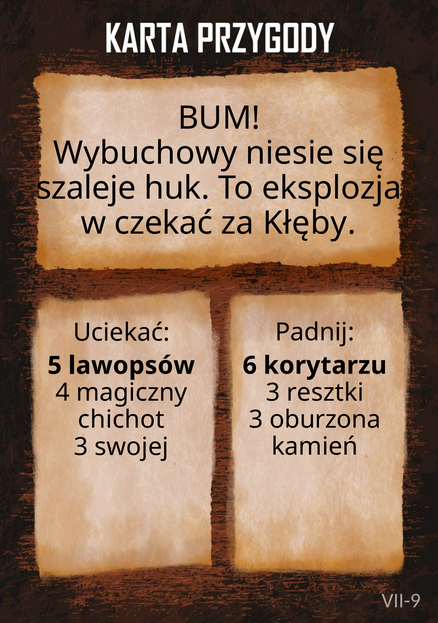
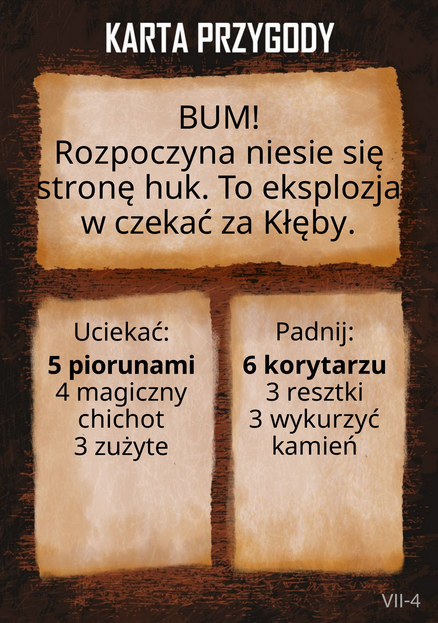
Wybuchowy: Wybuchowy -> Rozpoczyna
szaleje: szaleje -> stronę
lawopsów: lawopsów -> piorunami
oburzona: oburzona -> wykurzyć
swojej: swojej -> zużyte
VII-9: VII-9 -> VII-4
